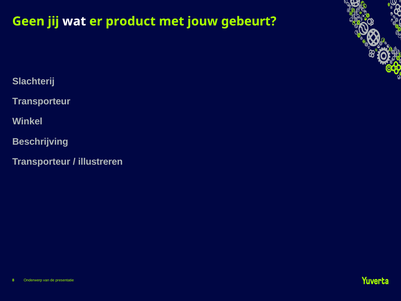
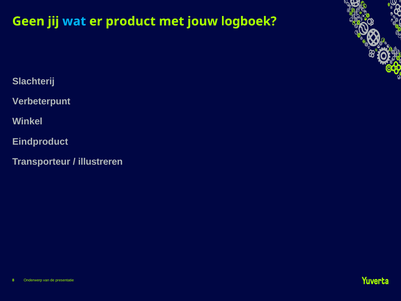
wat colour: white -> light blue
gebeurt: gebeurt -> logboek
Transporteur at (41, 101): Transporteur -> Verbeterpunt
Beschrijving: Beschrijving -> Eindproduct
